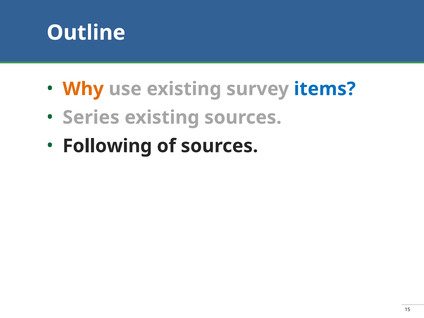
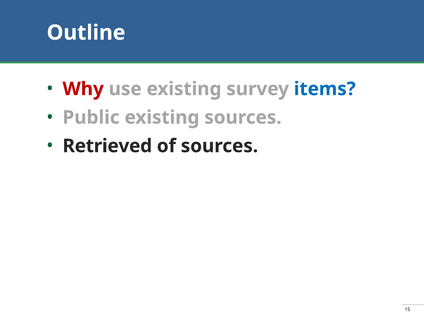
Why colour: orange -> red
Series: Series -> Public
Following: Following -> Retrieved
